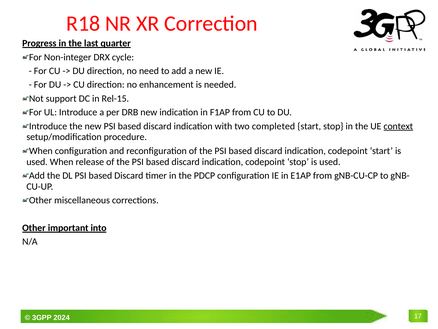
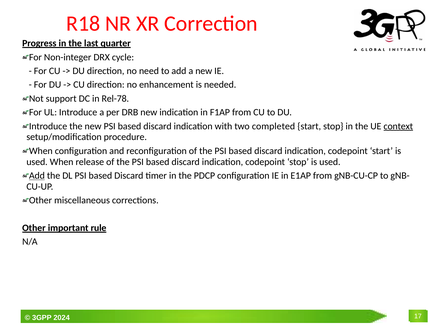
Rel-15: Rel-15 -> Rel-78
Add at (37, 175) underline: none -> present
into: into -> rule
